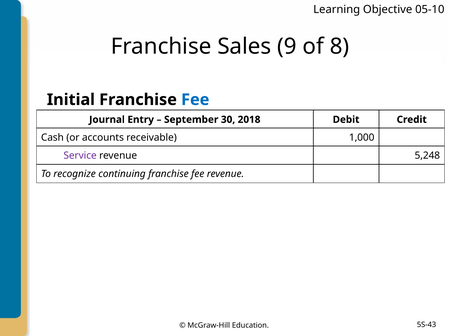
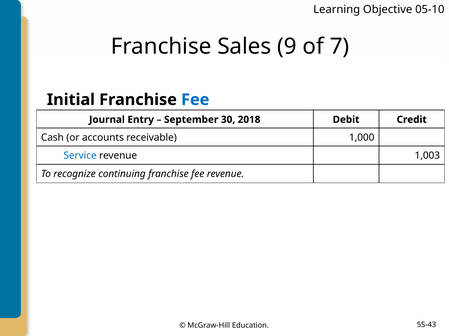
8: 8 -> 7
Service colour: purple -> blue
5,248: 5,248 -> 1,003
